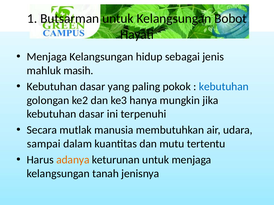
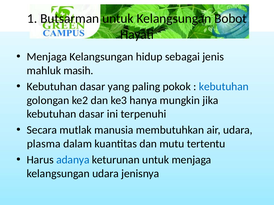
sampai: sampai -> plasma
adanya colour: orange -> blue
kelangsungan tanah: tanah -> udara
